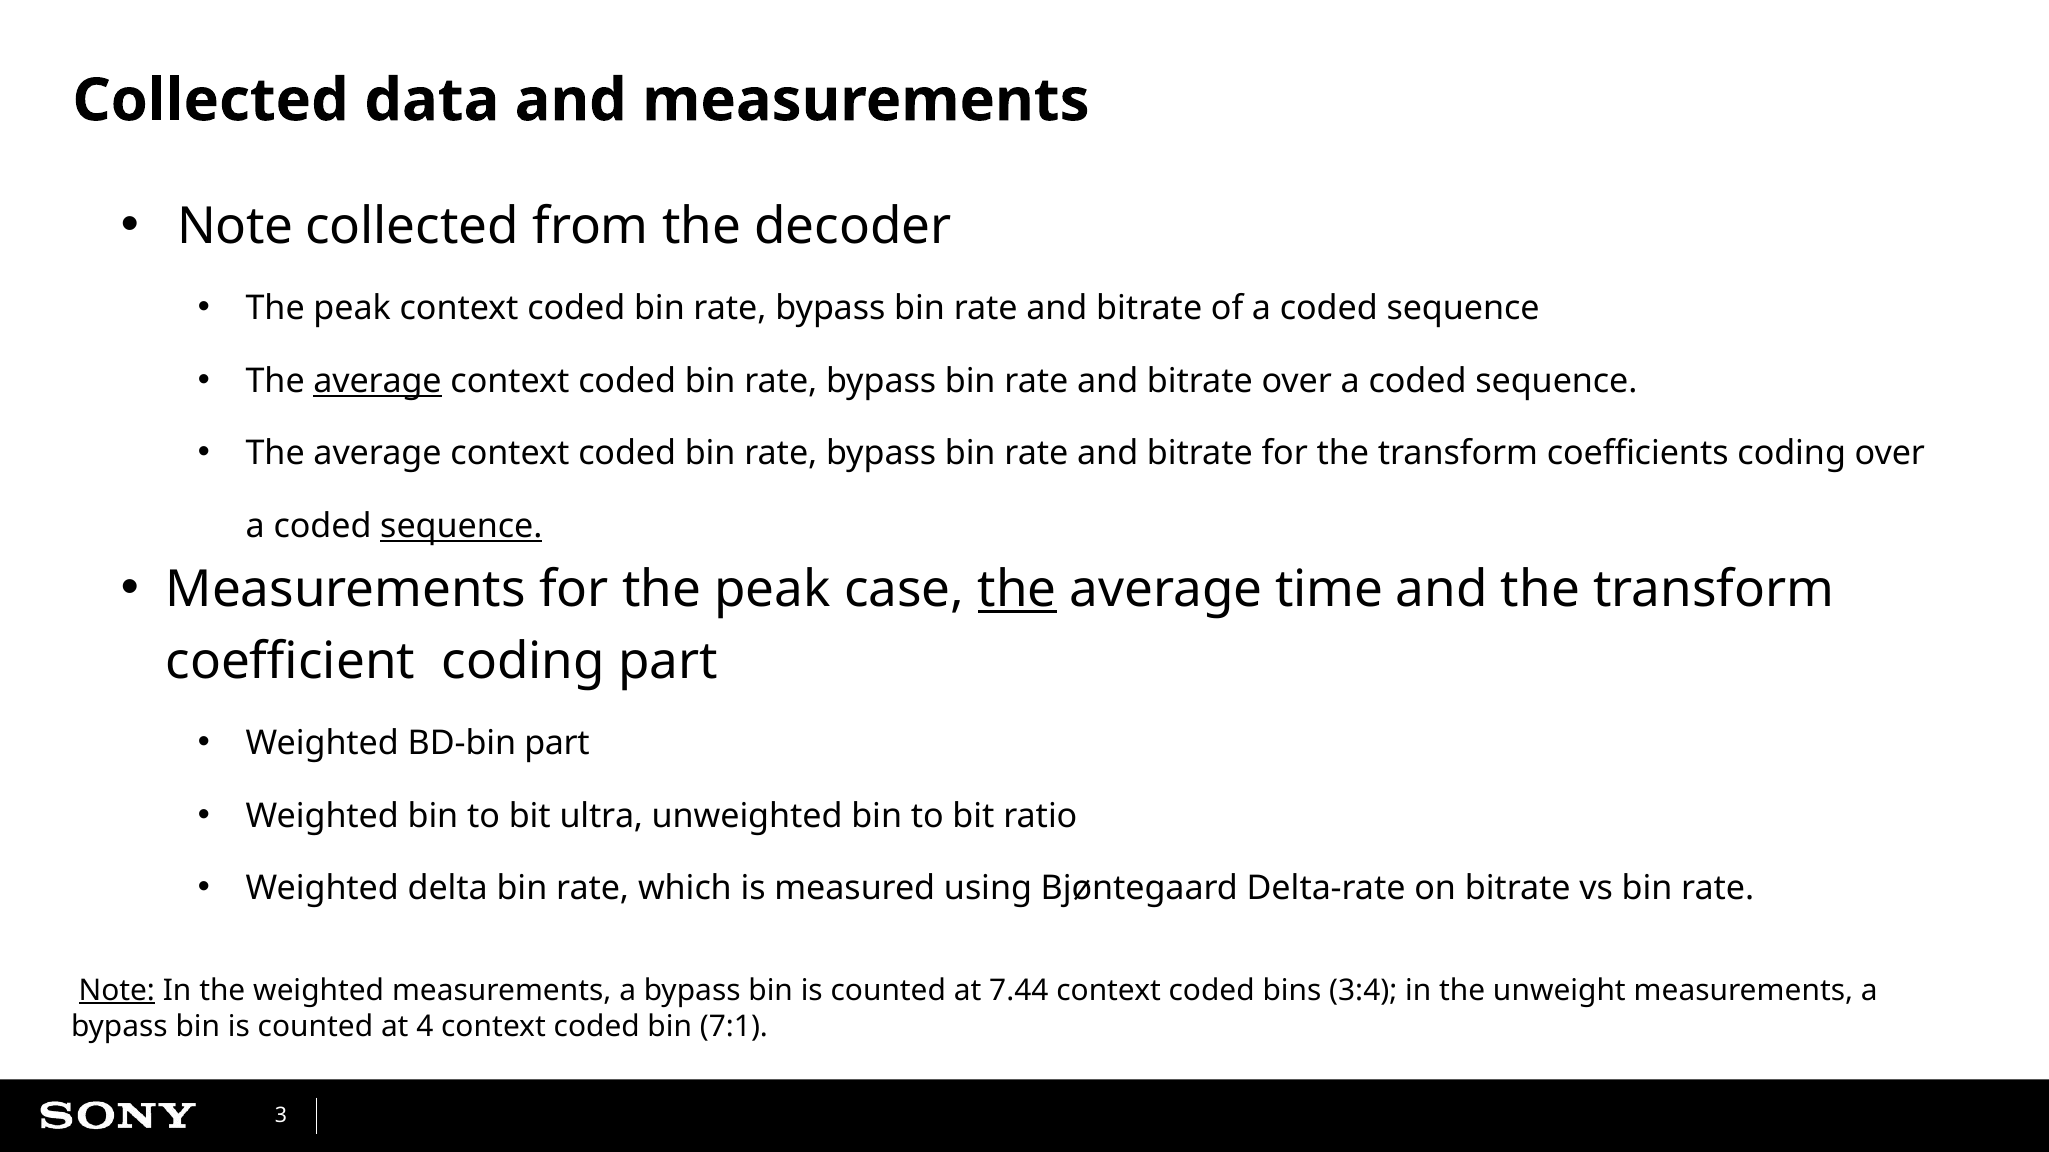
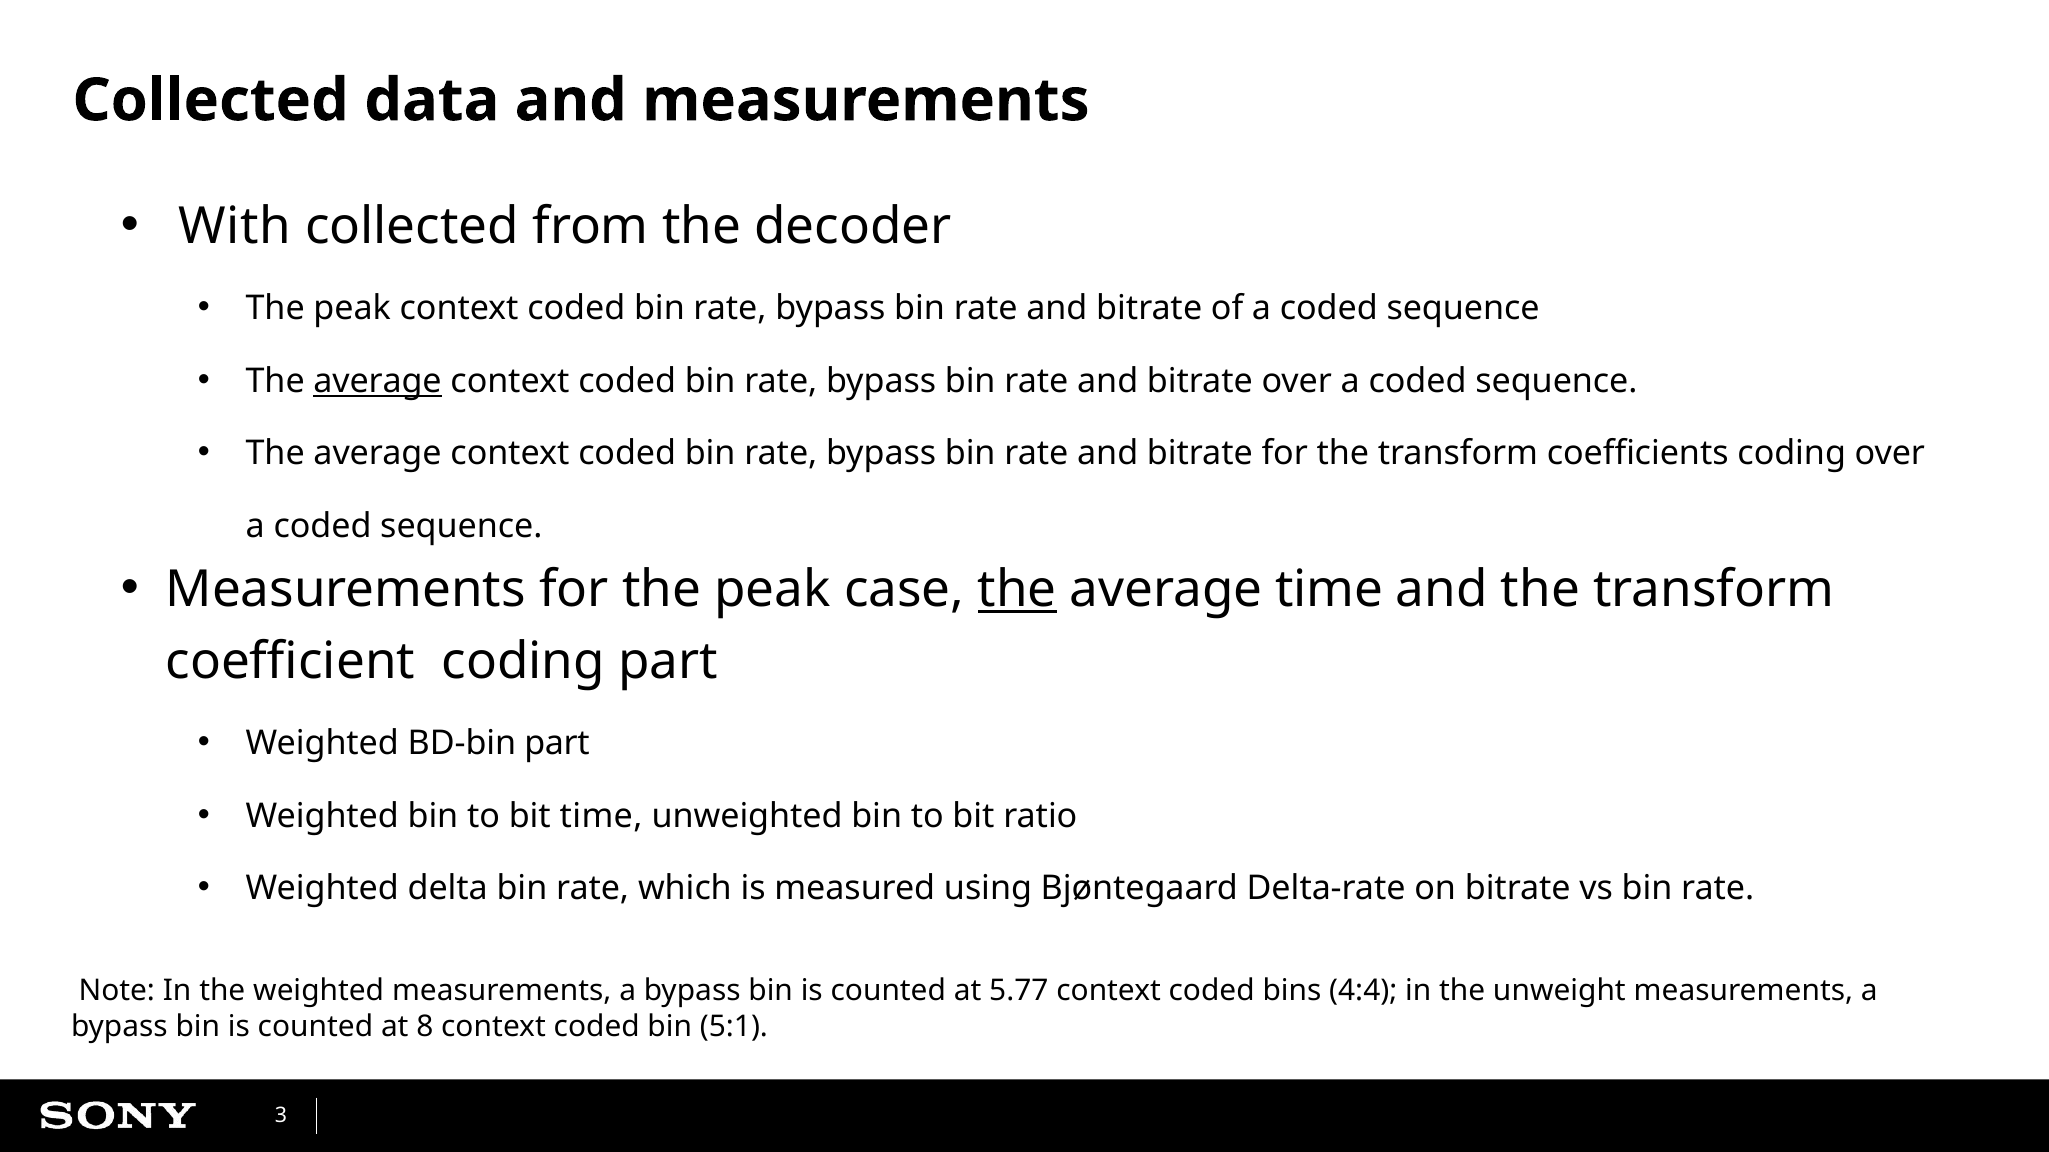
Note at (235, 227): Note -> With
sequence at (461, 526) underline: present -> none
bit ultra: ultra -> time
Note at (117, 990) underline: present -> none
7.44: 7.44 -> 5.77
3:4: 3:4 -> 4:4
4: 4 -> 8
7:1: 7:1 -> 5:1
